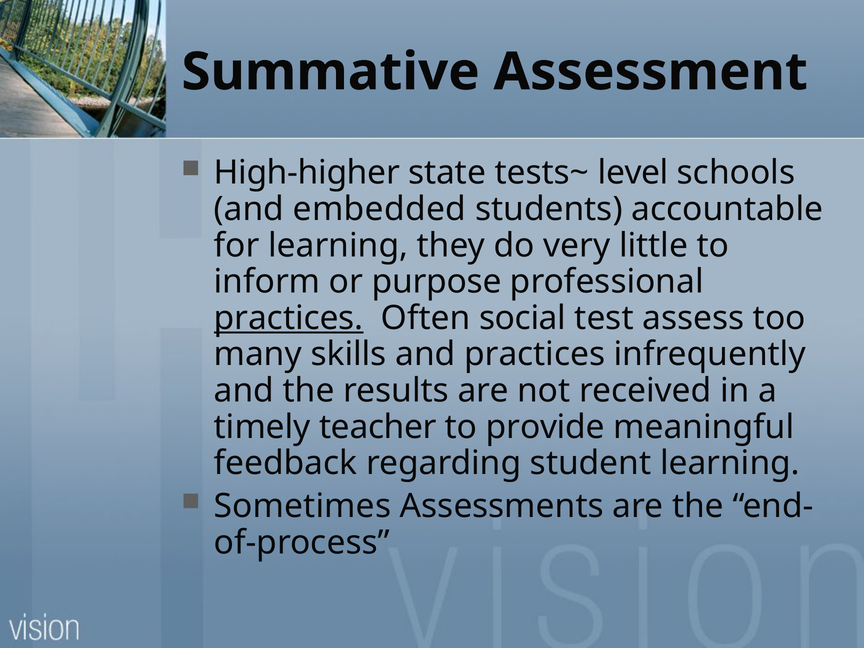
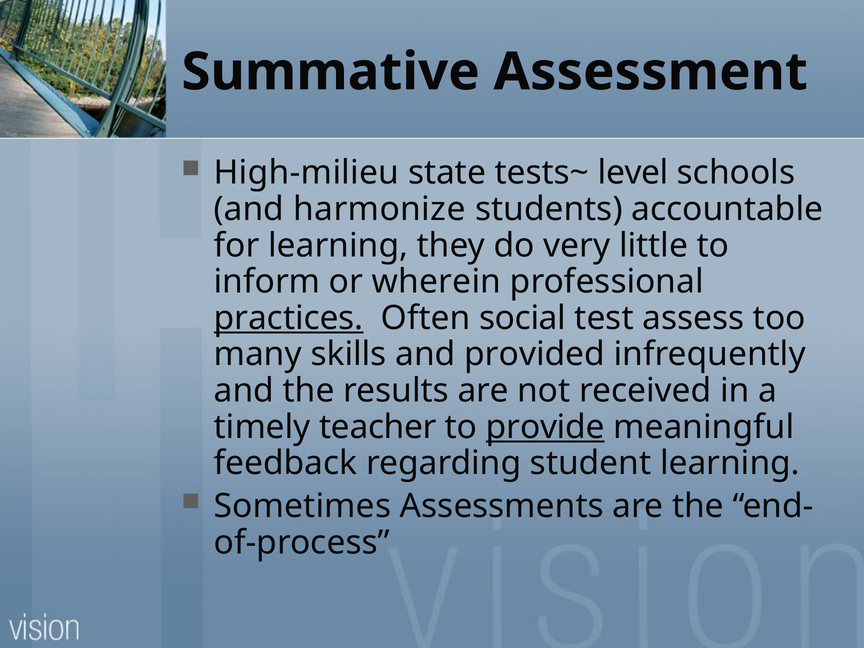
High-higher: High-higher -> High-milieu
embedded: embedded -> harmonize
purpose: purpose -> wherein
and practices: practices -> provided
provide underline: none -> present
